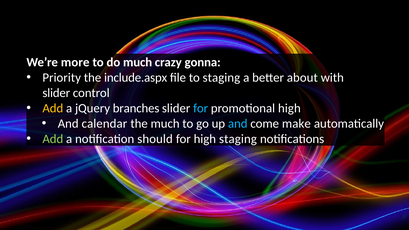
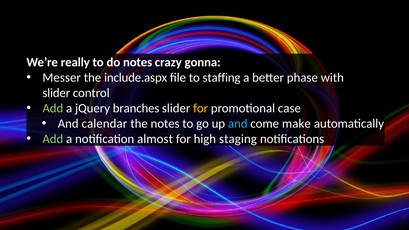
more: more -> really
do much: much -> notes
Priority: Priority -> Messer
to staging: staging -> staffing
about: about -> phase
Add at (53, 108) colour: yellow -> light green
for at (201, 108) colour: light blue -> yellow
promotional high: high -> case
the much: much -> notes
should: should -> almost
